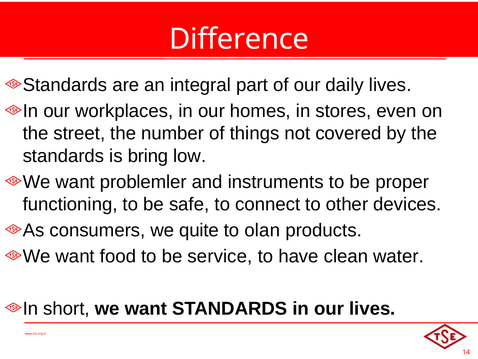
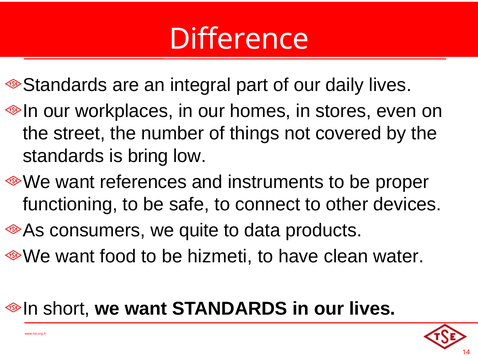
problemler: problemler -> references
olan: olan -> data
service: service -> hizmeti
